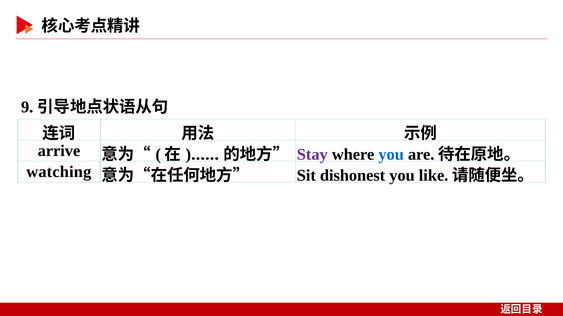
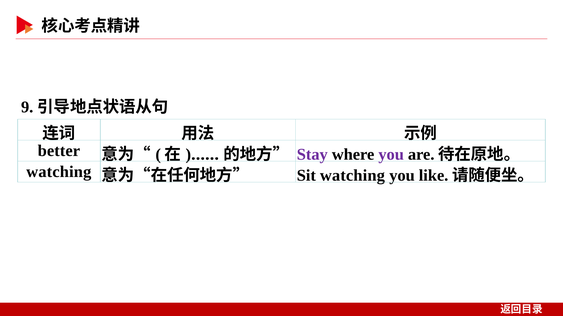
arrive: arrive -> better
you at (391, 155) colour: blue -> purple
Sit dishonest: dishonest -> watching
